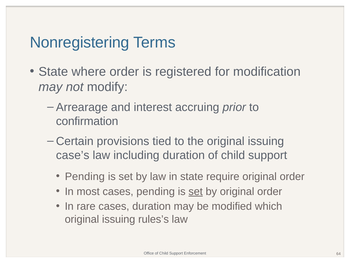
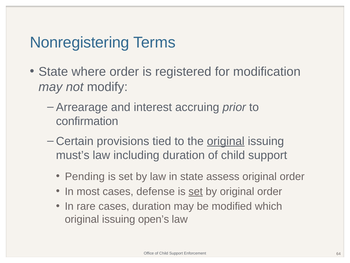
original at (226, 141) underline: none -> present
case’s: case’s -> must’s
require: require -> assess
cases pending: pending -> defense
rules’s: rules’s -> open’s
